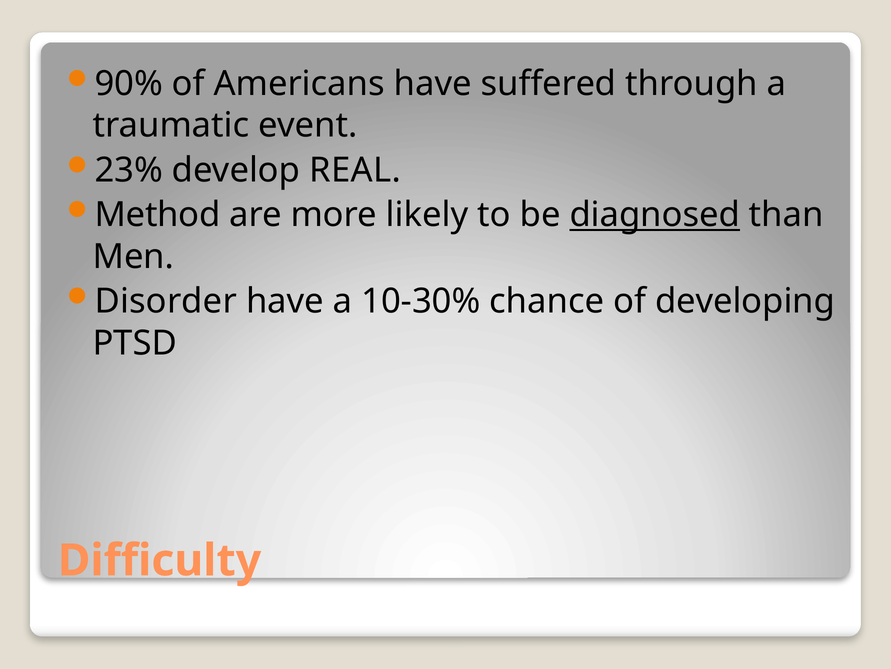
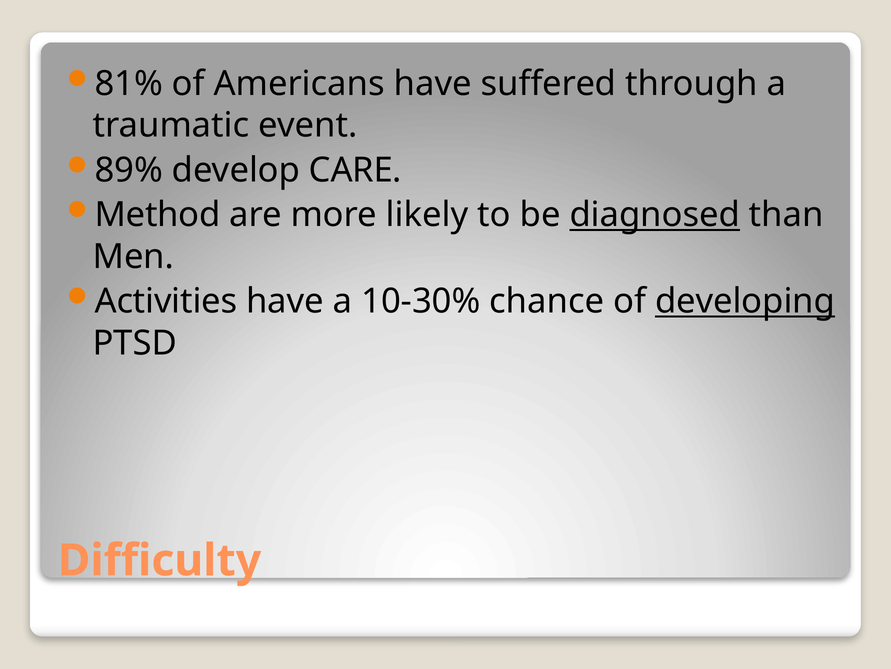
90%: 90% -> 81%
23%: 23% -> 89%
REAL: REAL -> CARE
Disorder: Disorder -> Activities
developing underline: none -> present
